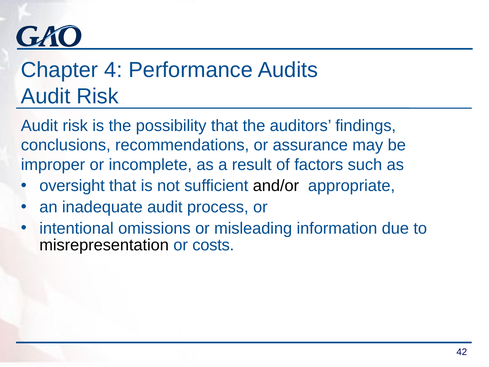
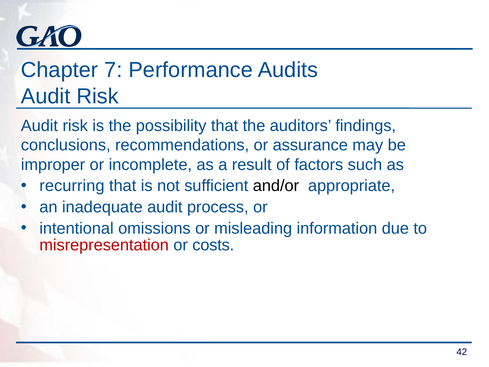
4: 4 -> 7
oversight: oversight -> recurring
misrepresentation colour: black -> red
